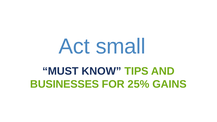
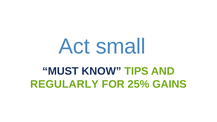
BUSINESSES: BUSINESSES -> REGULARLY
